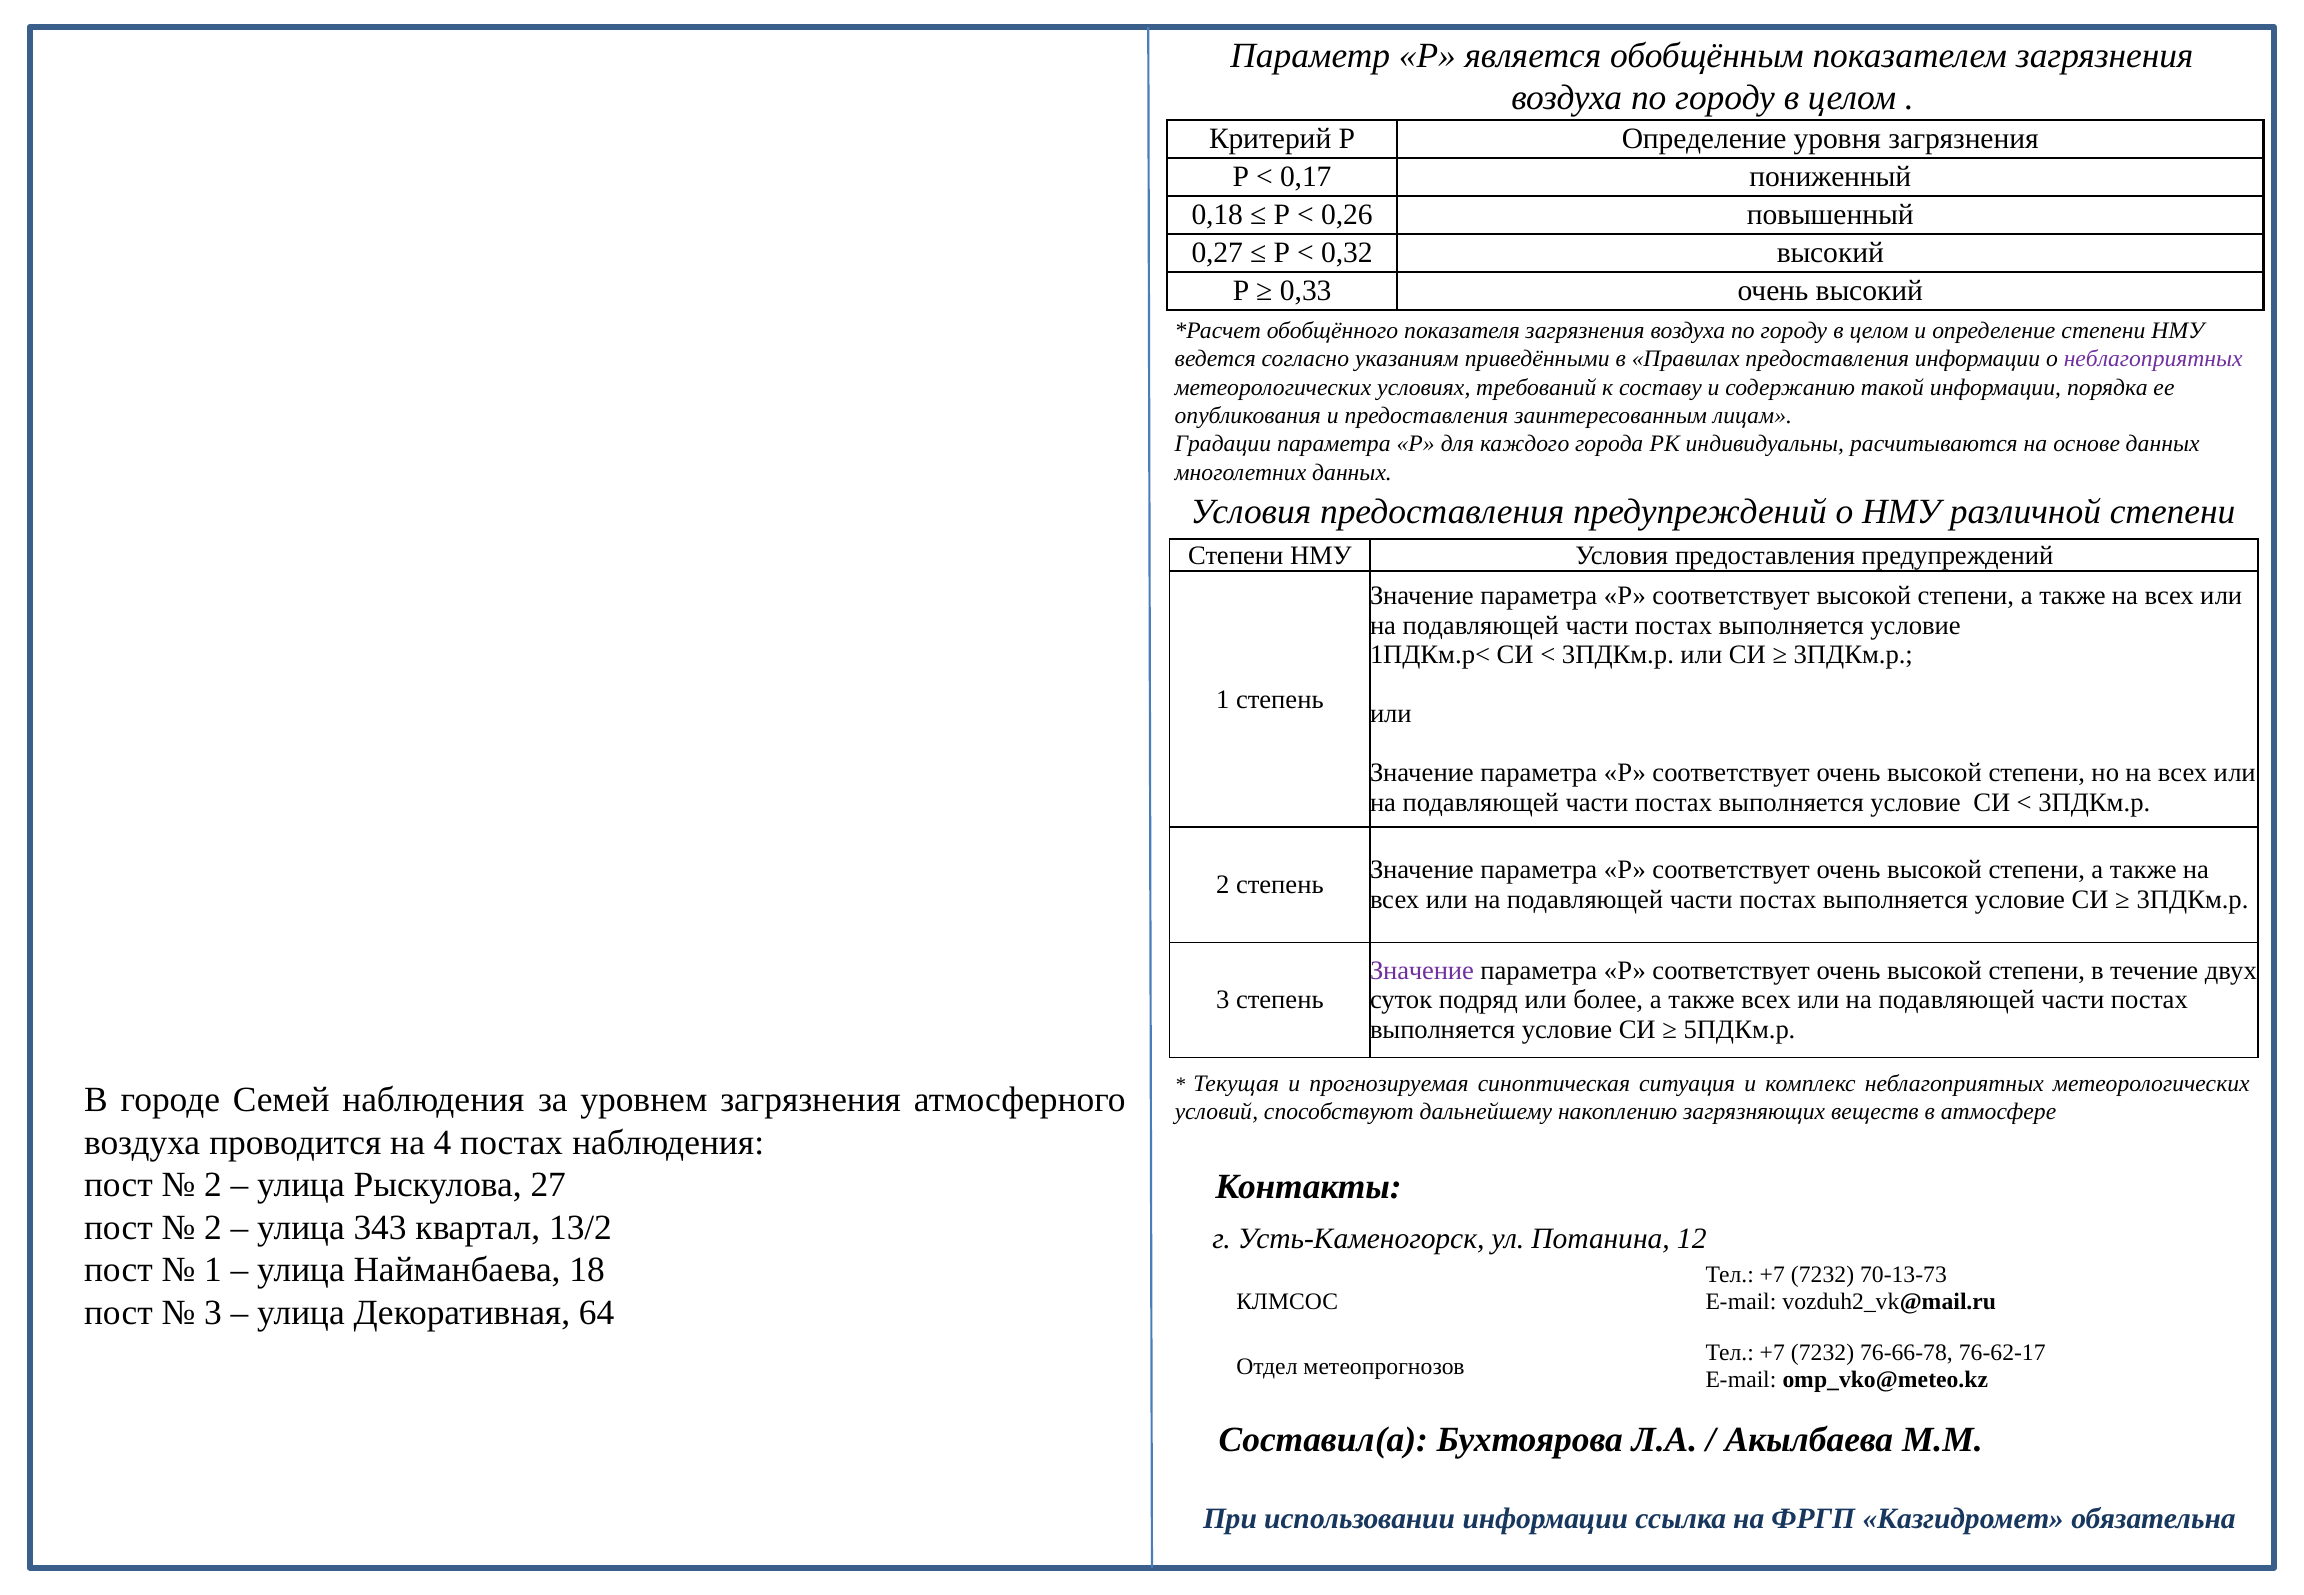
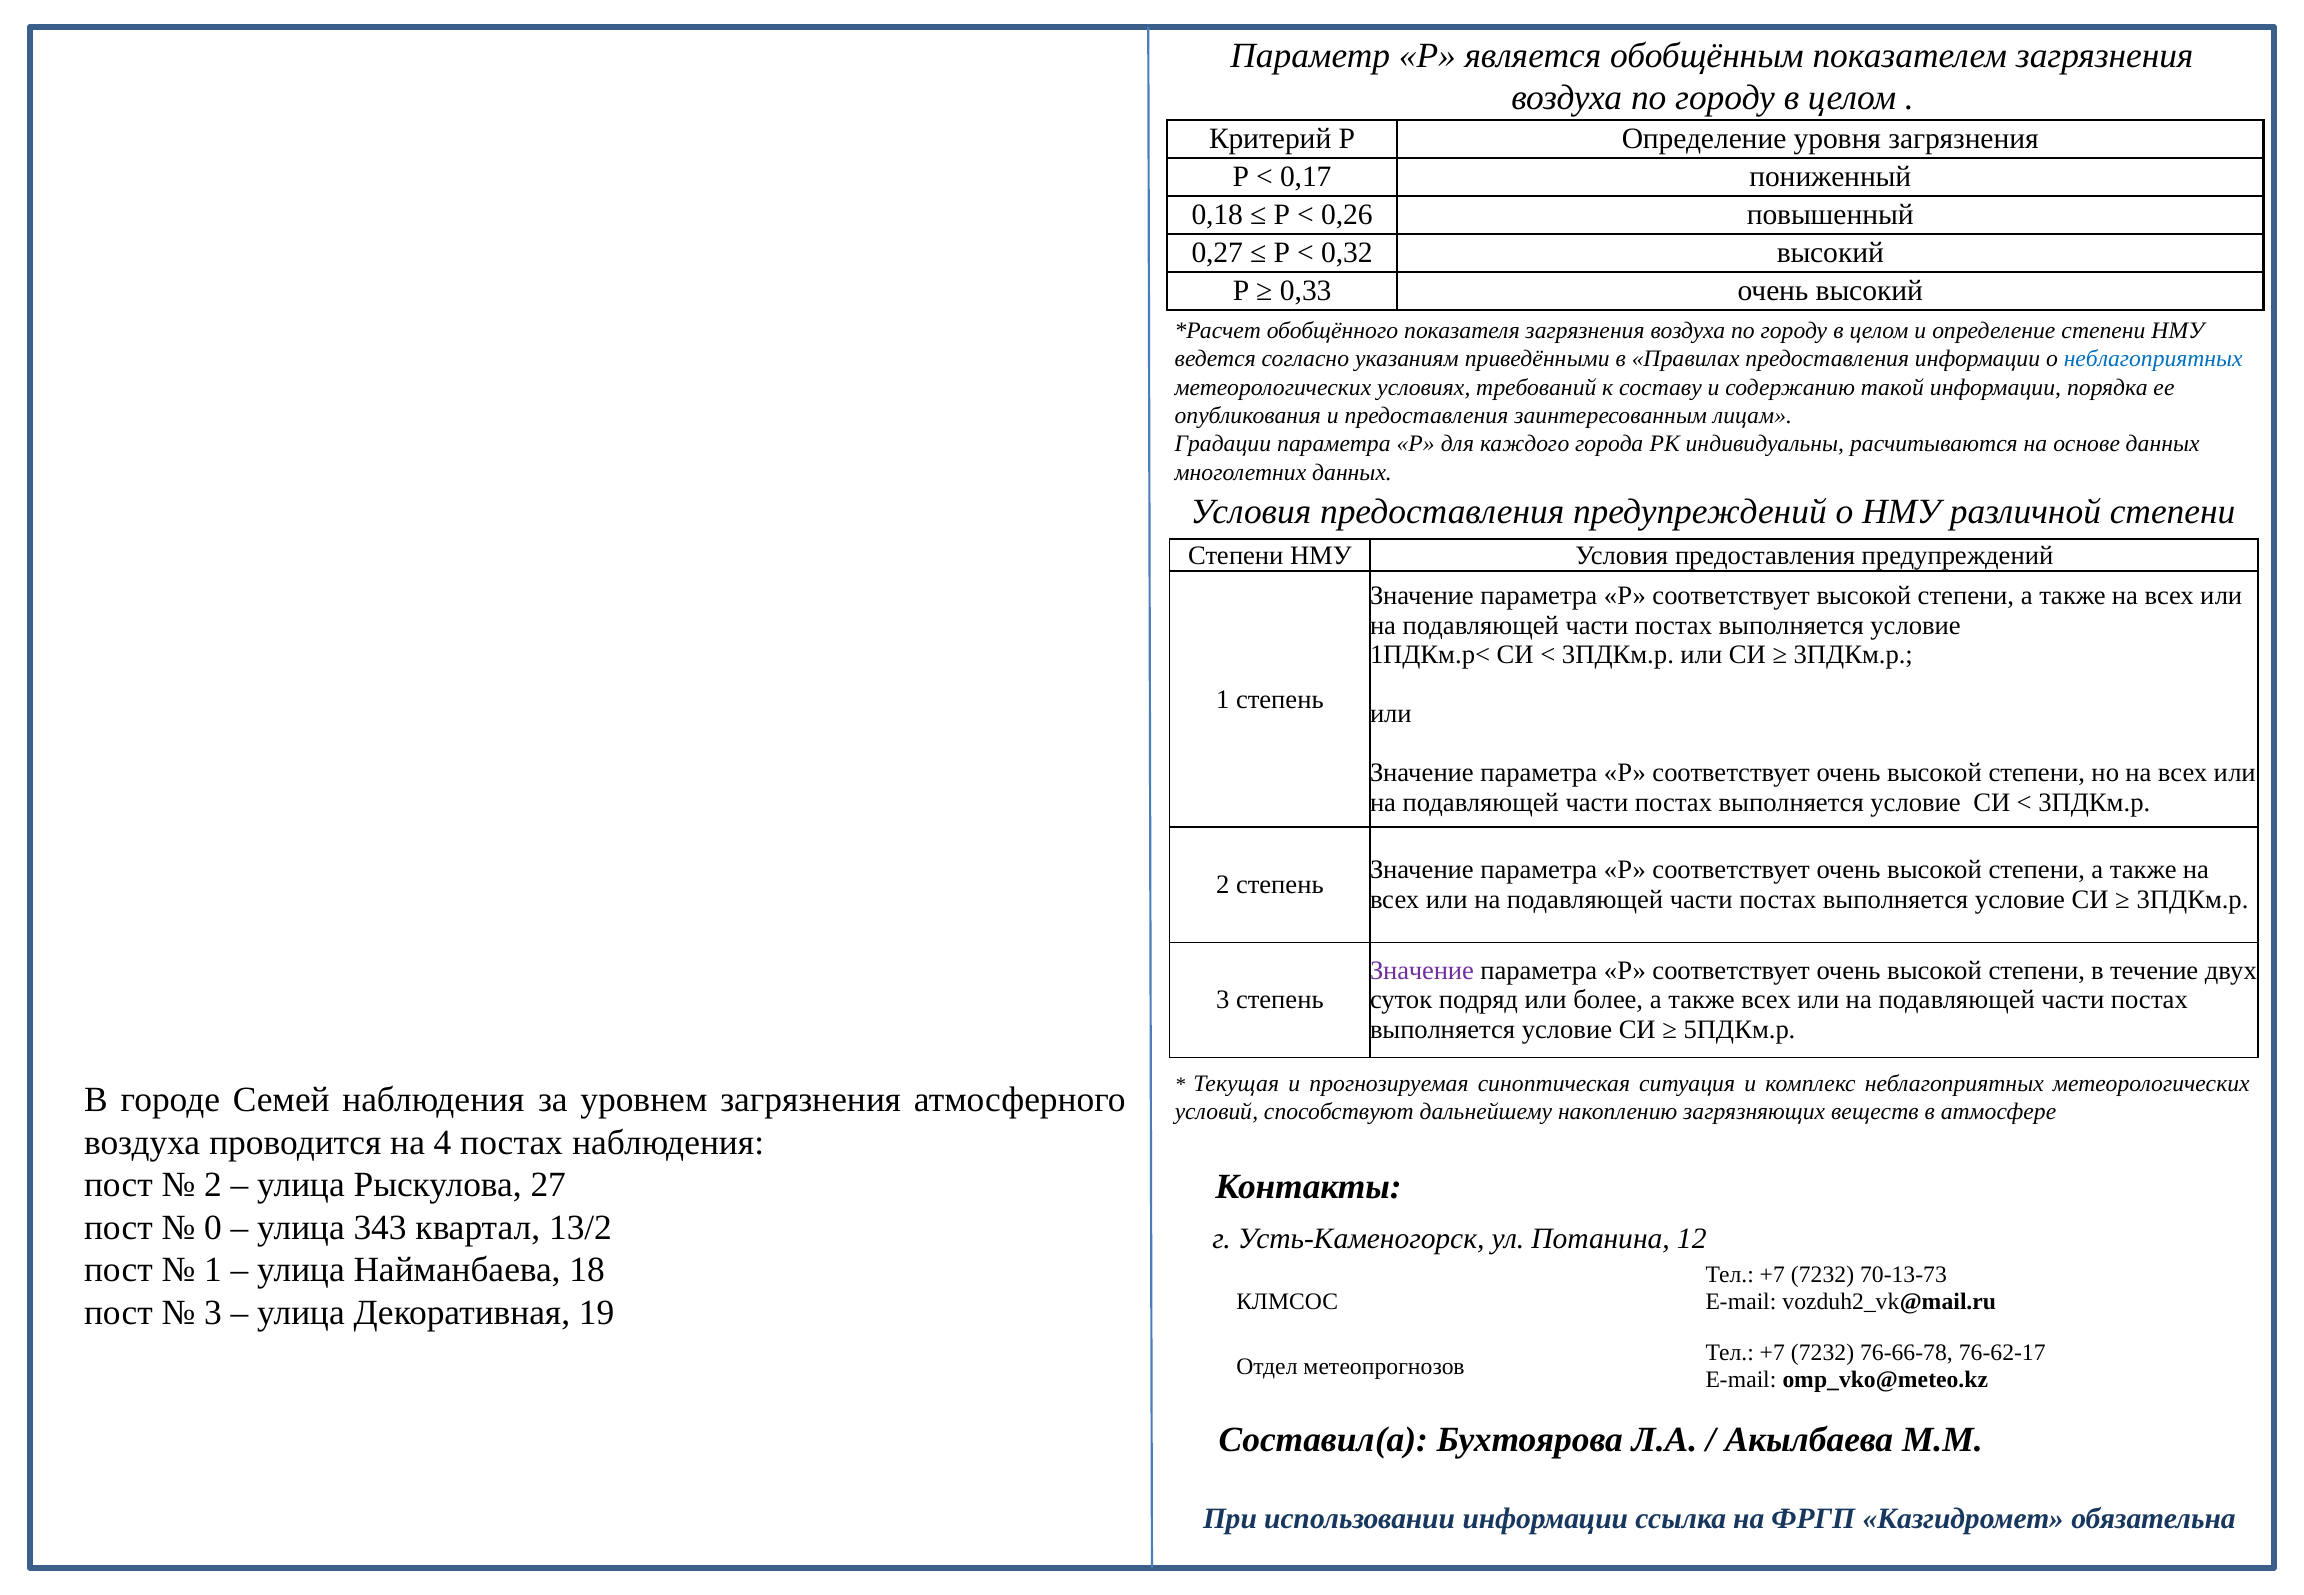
неблагоприятных at (2153, 359) colour: purple -> blue
2 at (213, 1228): 2 -> 0
64: 64 -> 19
